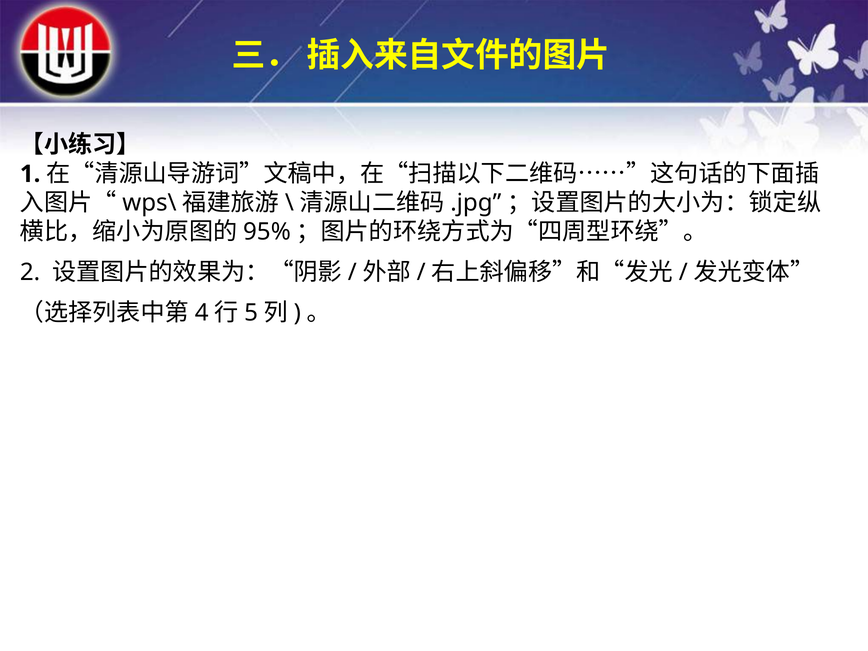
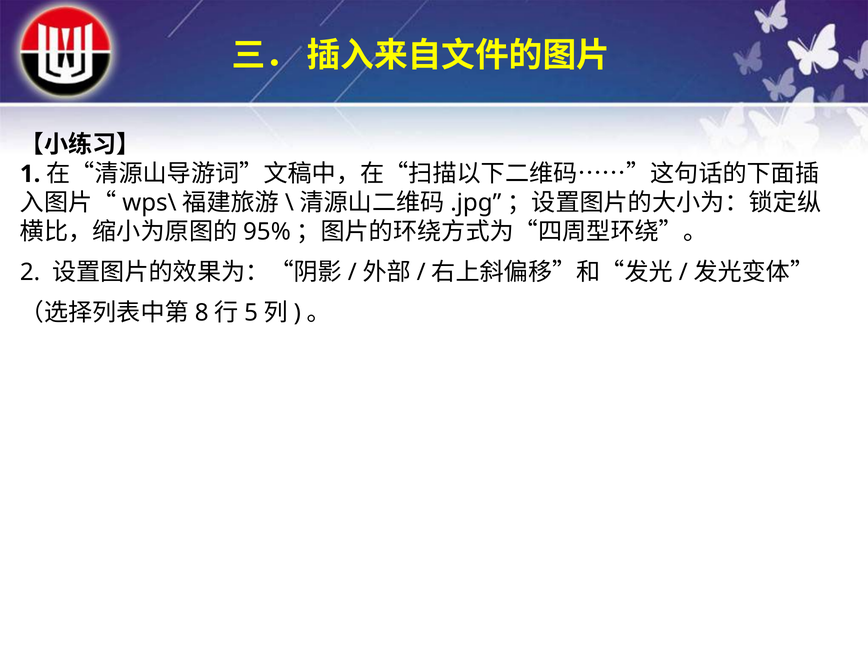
4: 4 -> 8
